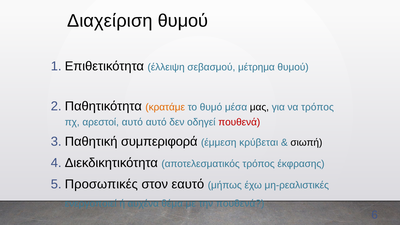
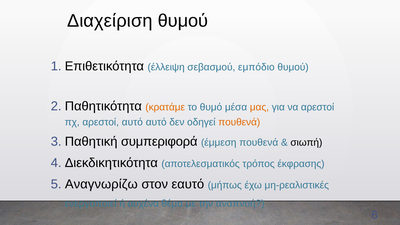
μέτρημα: μέτρημα -> εμπόδιο
μας colour: black -> orange
να τρόπος: τρόπος -> αρεστοί
πουθενά at (239, 122) colour: red -> orange
έμμεση κρύβεται: κρύβεται -> πουθενά
Προσωπικές: Προσωπικές -> Αναγνωρίζω
την πουθενά: πουθενά -> αναπνοή
